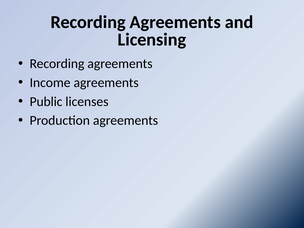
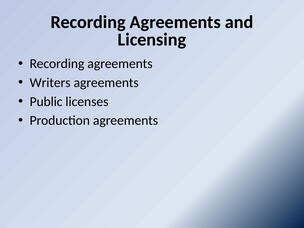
Income: Income -> Writers
